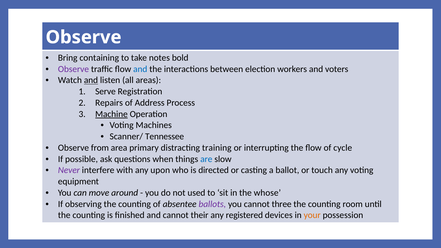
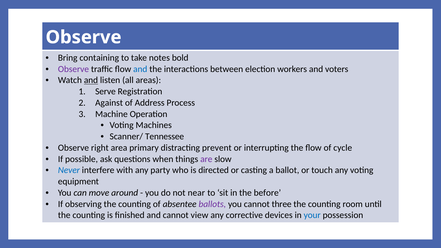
Repairs: Repairs -> Against
Machine underline: present -> none
from: from -> right
training: training -> prevent
are colour: blue -> purple
Never colour: purple -> blue
upon: upon -> party
used: used -> near
whose: whose -> before
their: their -> view
registered: registered -> corrective
your colour: orange -> blue
